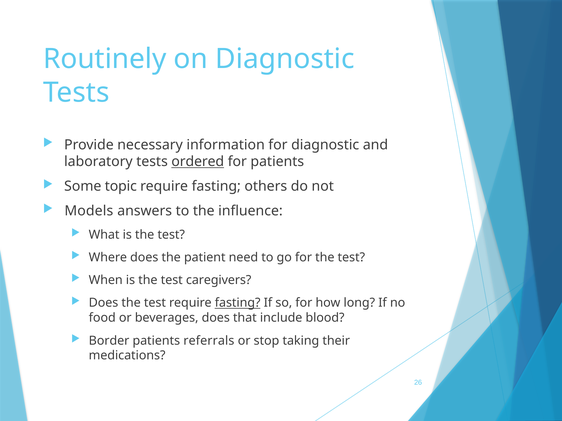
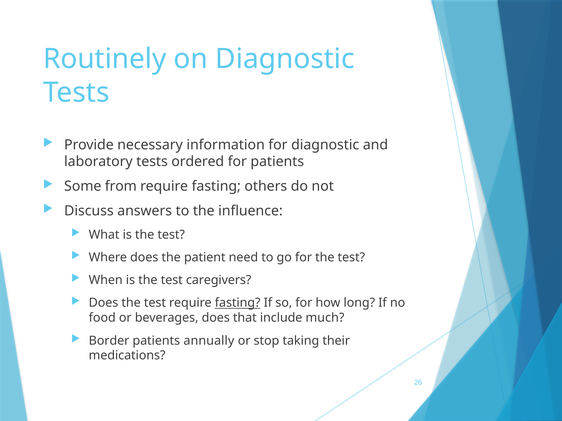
ordered underline: present -> none
topic: topic -> from
Models: Models -> Discuss
blood: blood -> much
referrals: referrals -> annually
